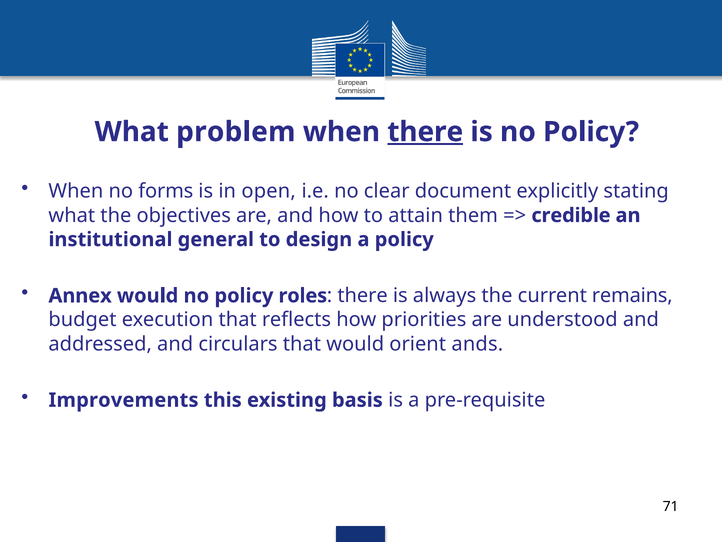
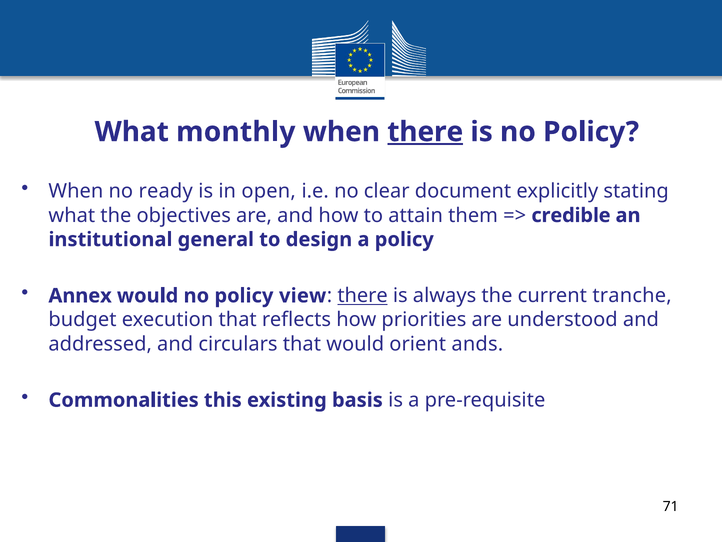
problem: problem -> monthly
forms: forms -> ready
roles: roles -> view
there at (363, 295) underline: none -> present
remains: remains -> tranche
Improvements: Improvements -> Commonalities
